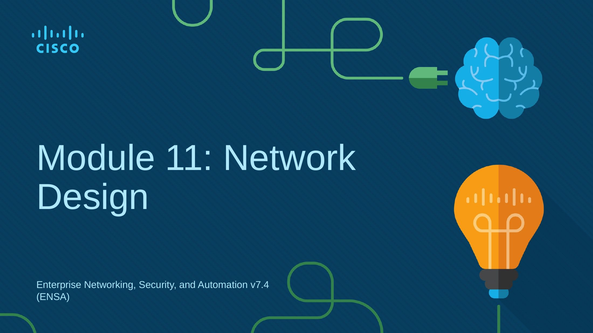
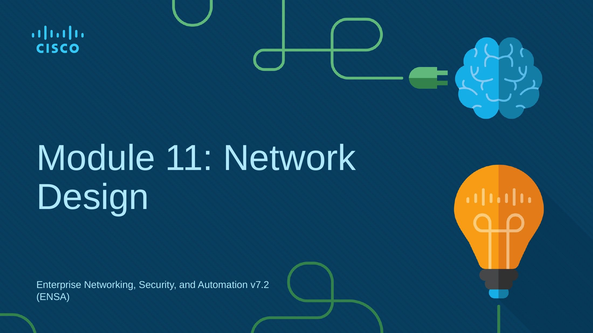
v7.4: v7.4 -> v7.2
